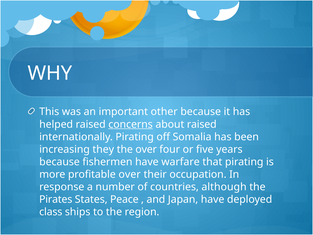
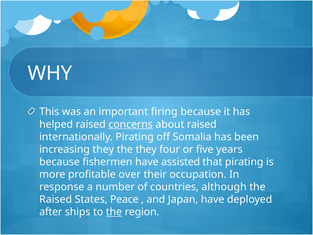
other: other -> firing
the over: over -> they
warfare: warfare -> assisted
Pirates at (56, 199): Pirates -> Raised
class: class -> after
the at (114, 212) underline: none -> present
